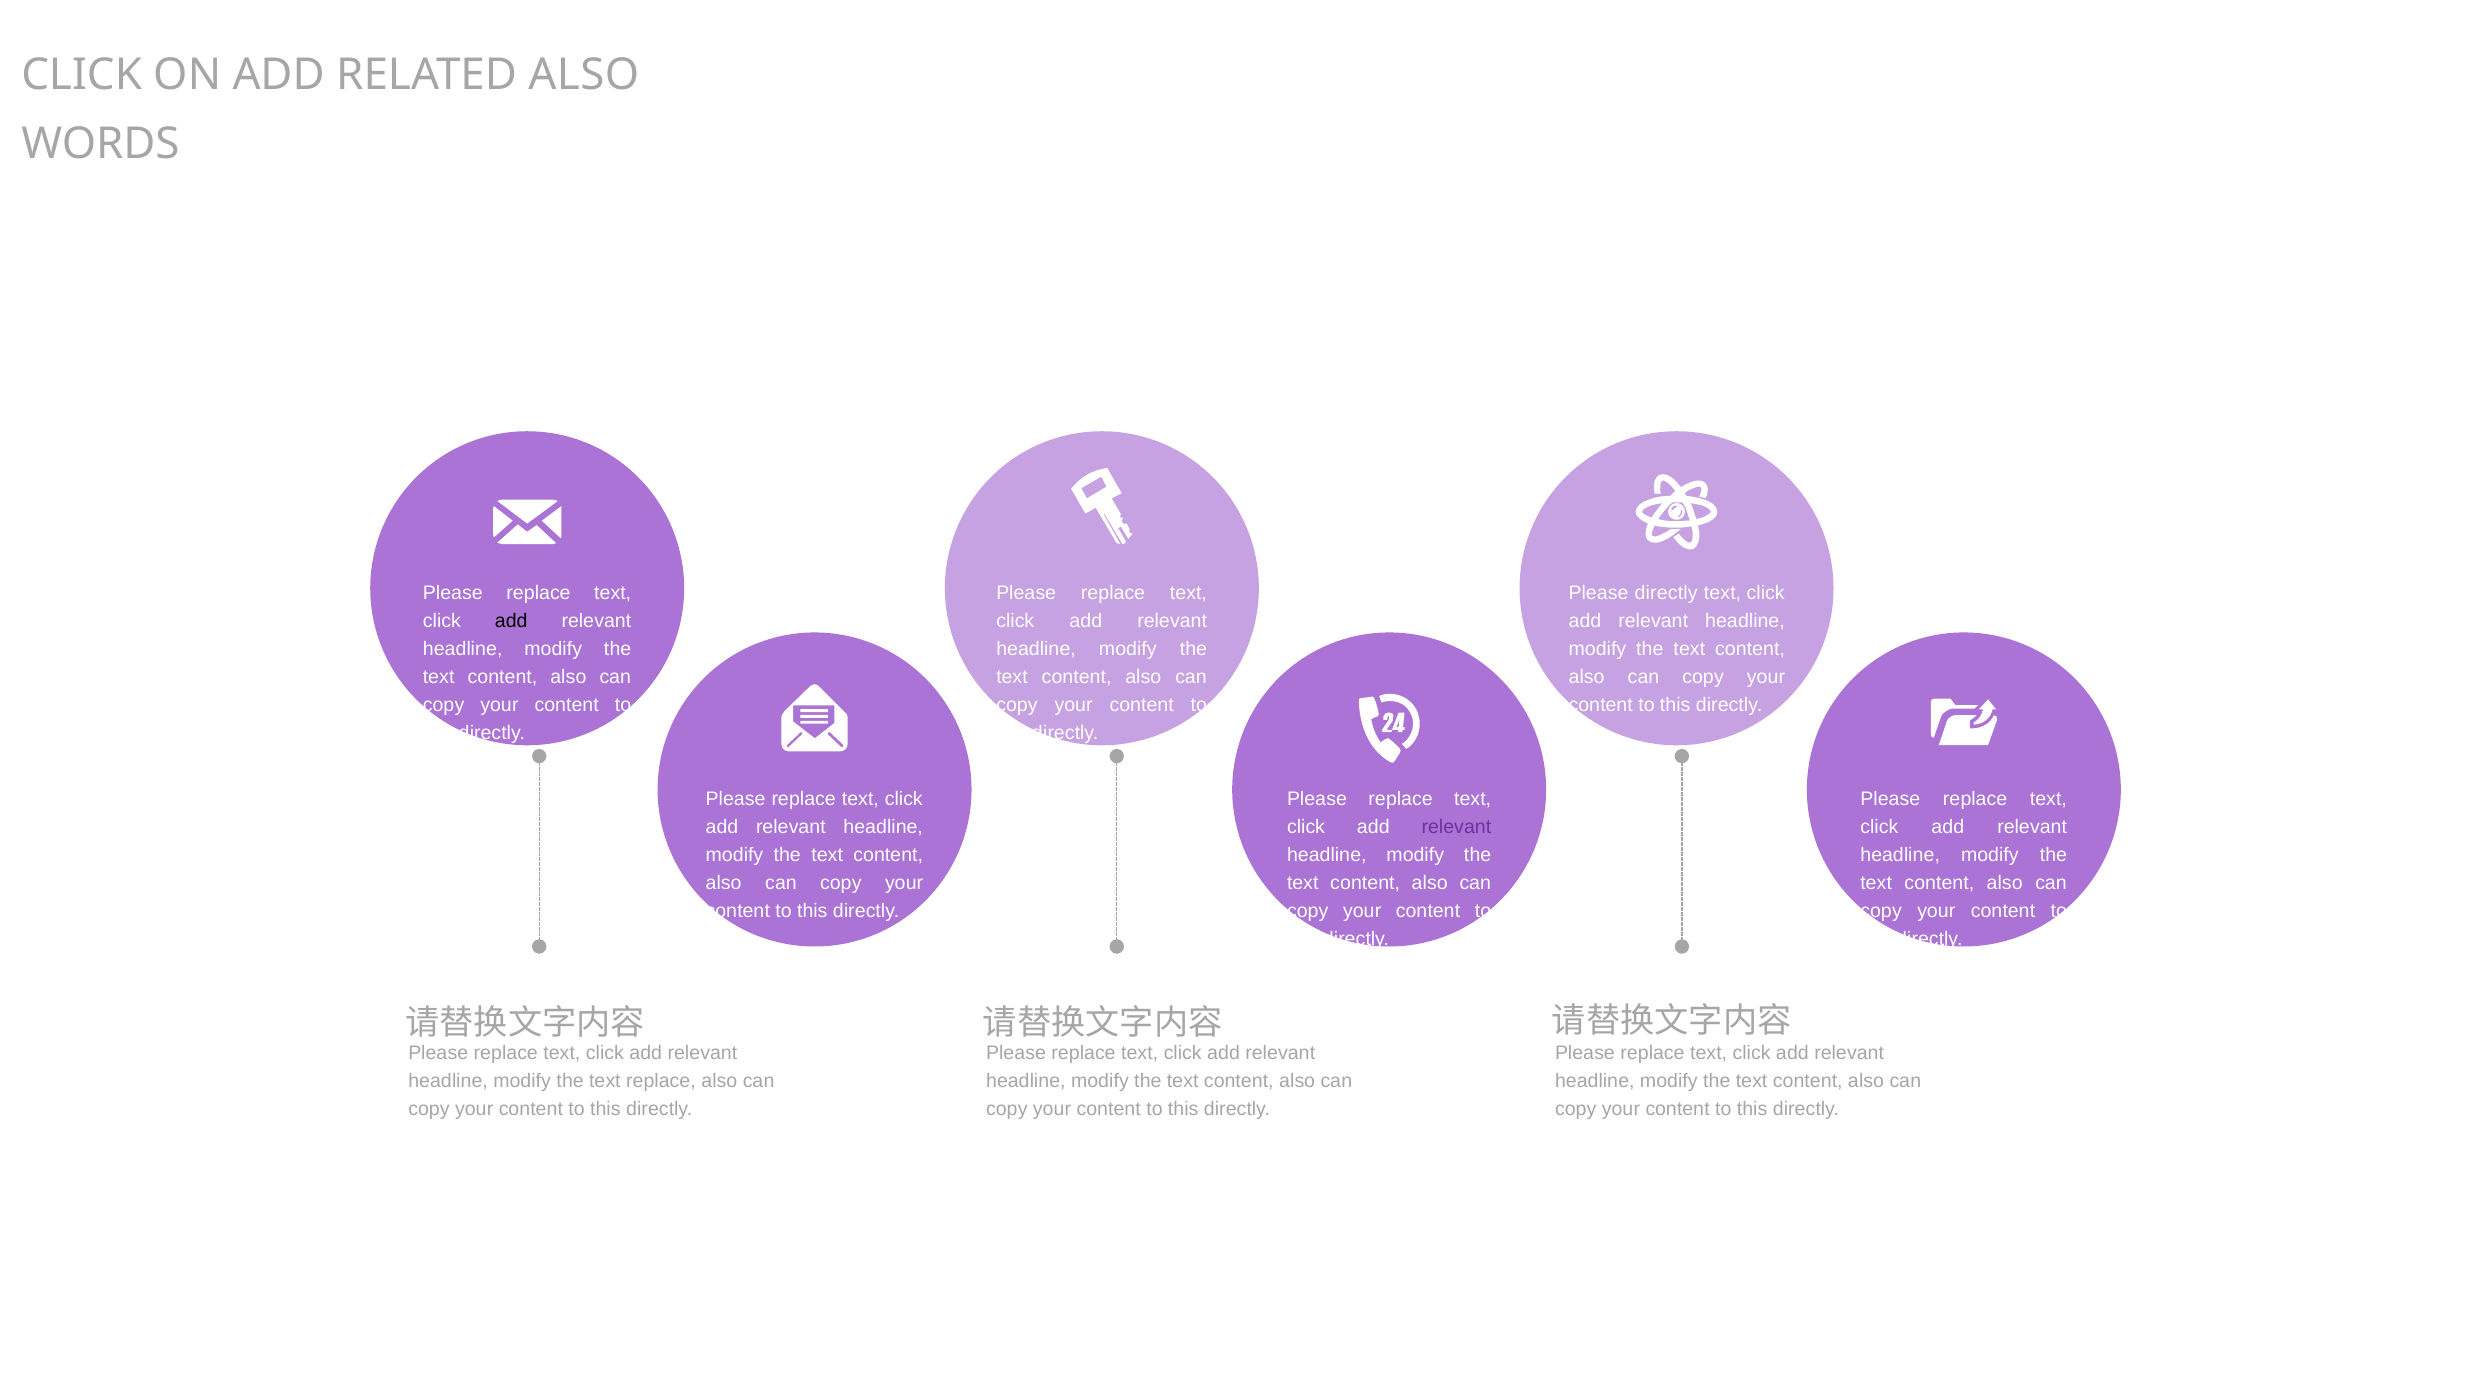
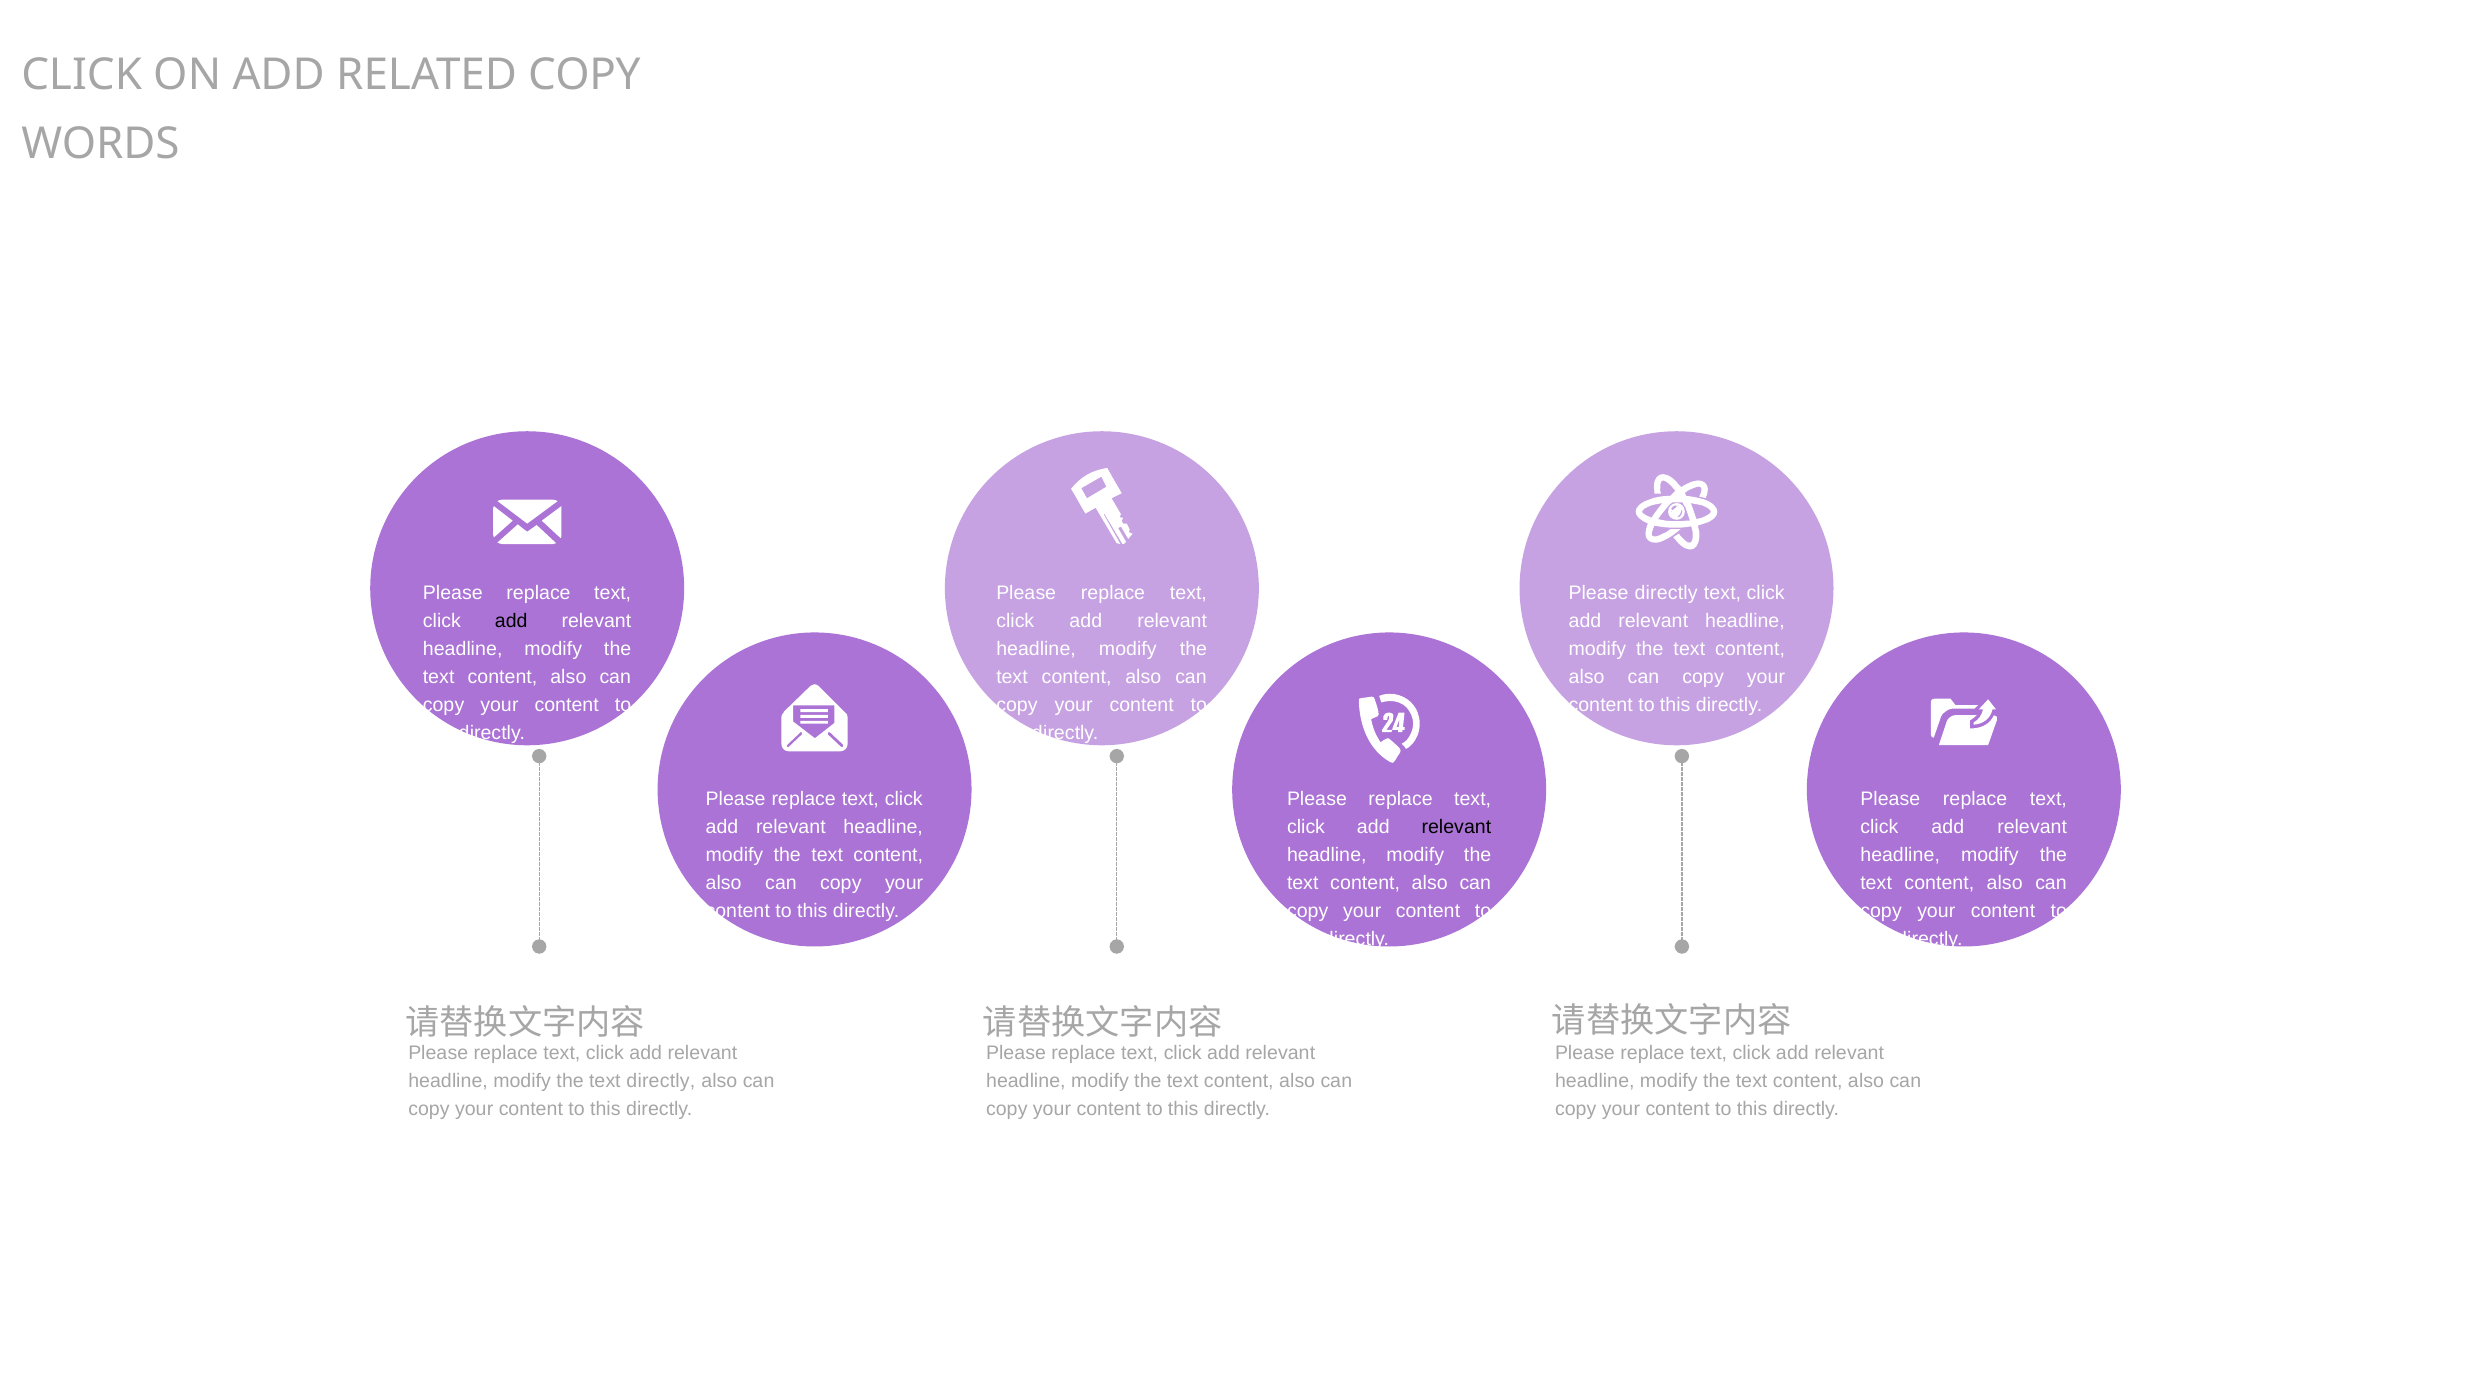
RELATED ALSO: ALSO -> COPY
relevant at (1456, 827) colour: purple -> black
text replace: replace -> directly
